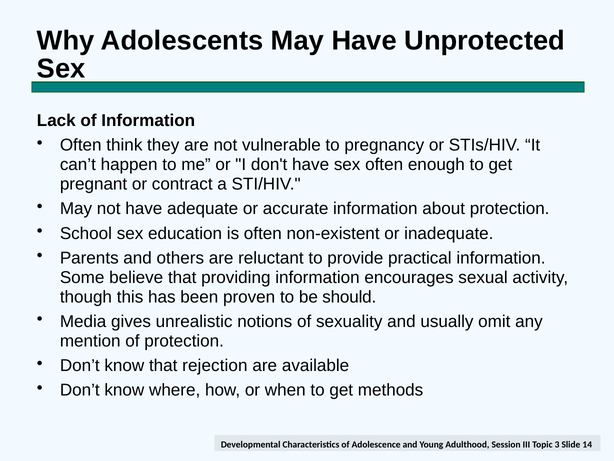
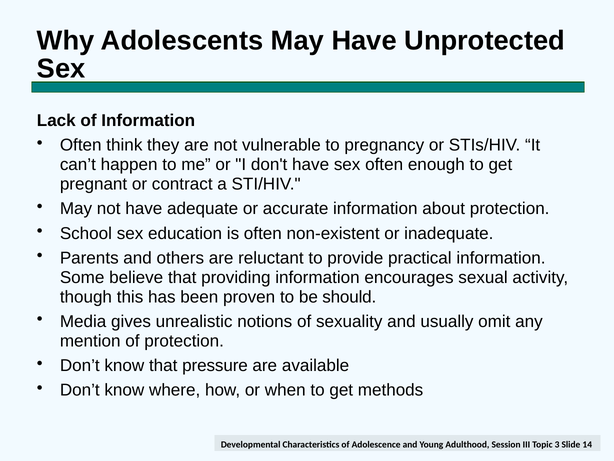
rejection: rejection -> pressure
